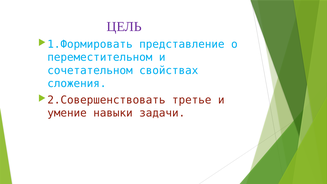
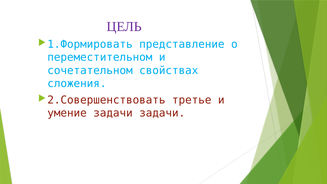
умение навыки: навыки -> задачи
